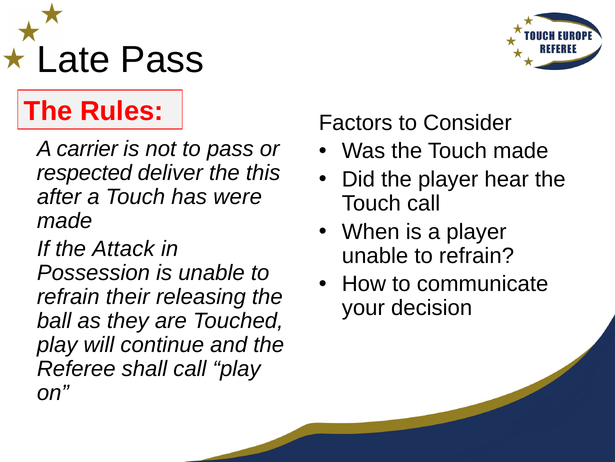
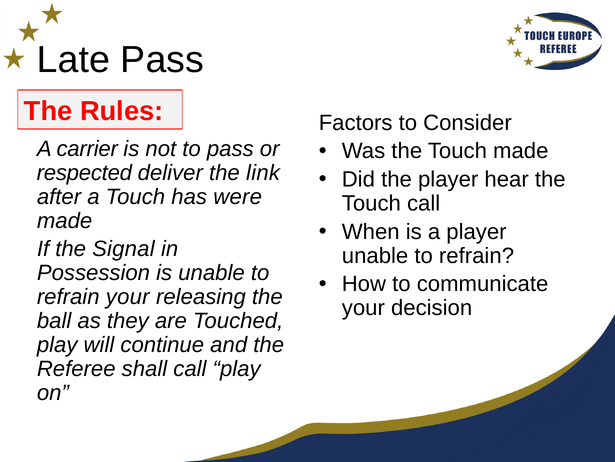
this: this -> link
Attack: Attack -> Signal
refrain their: their -> your
